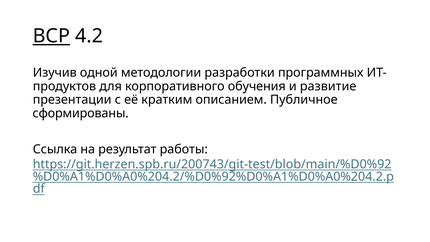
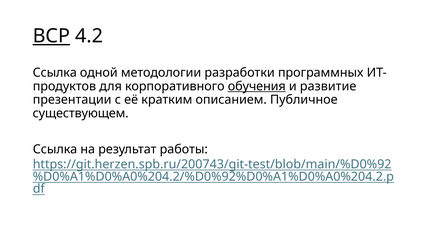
Изучив at (55, 73): Изучив -> Ссылка
обучения underline: none -> present
сформированы: сформированы -> существующем
